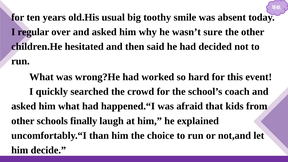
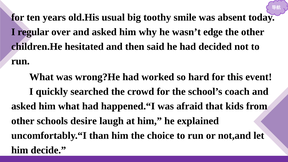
sure: sure -> edge
finally: finally -> desire
